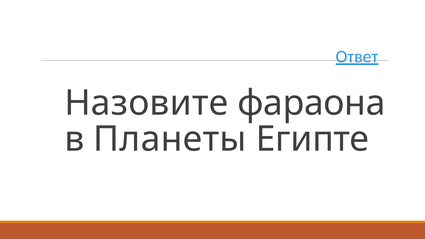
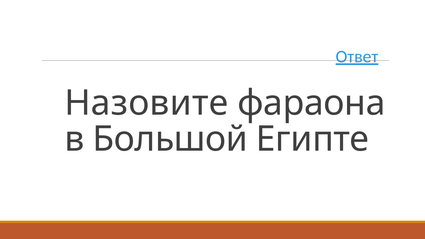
Планеты: Планеты -> Большой
